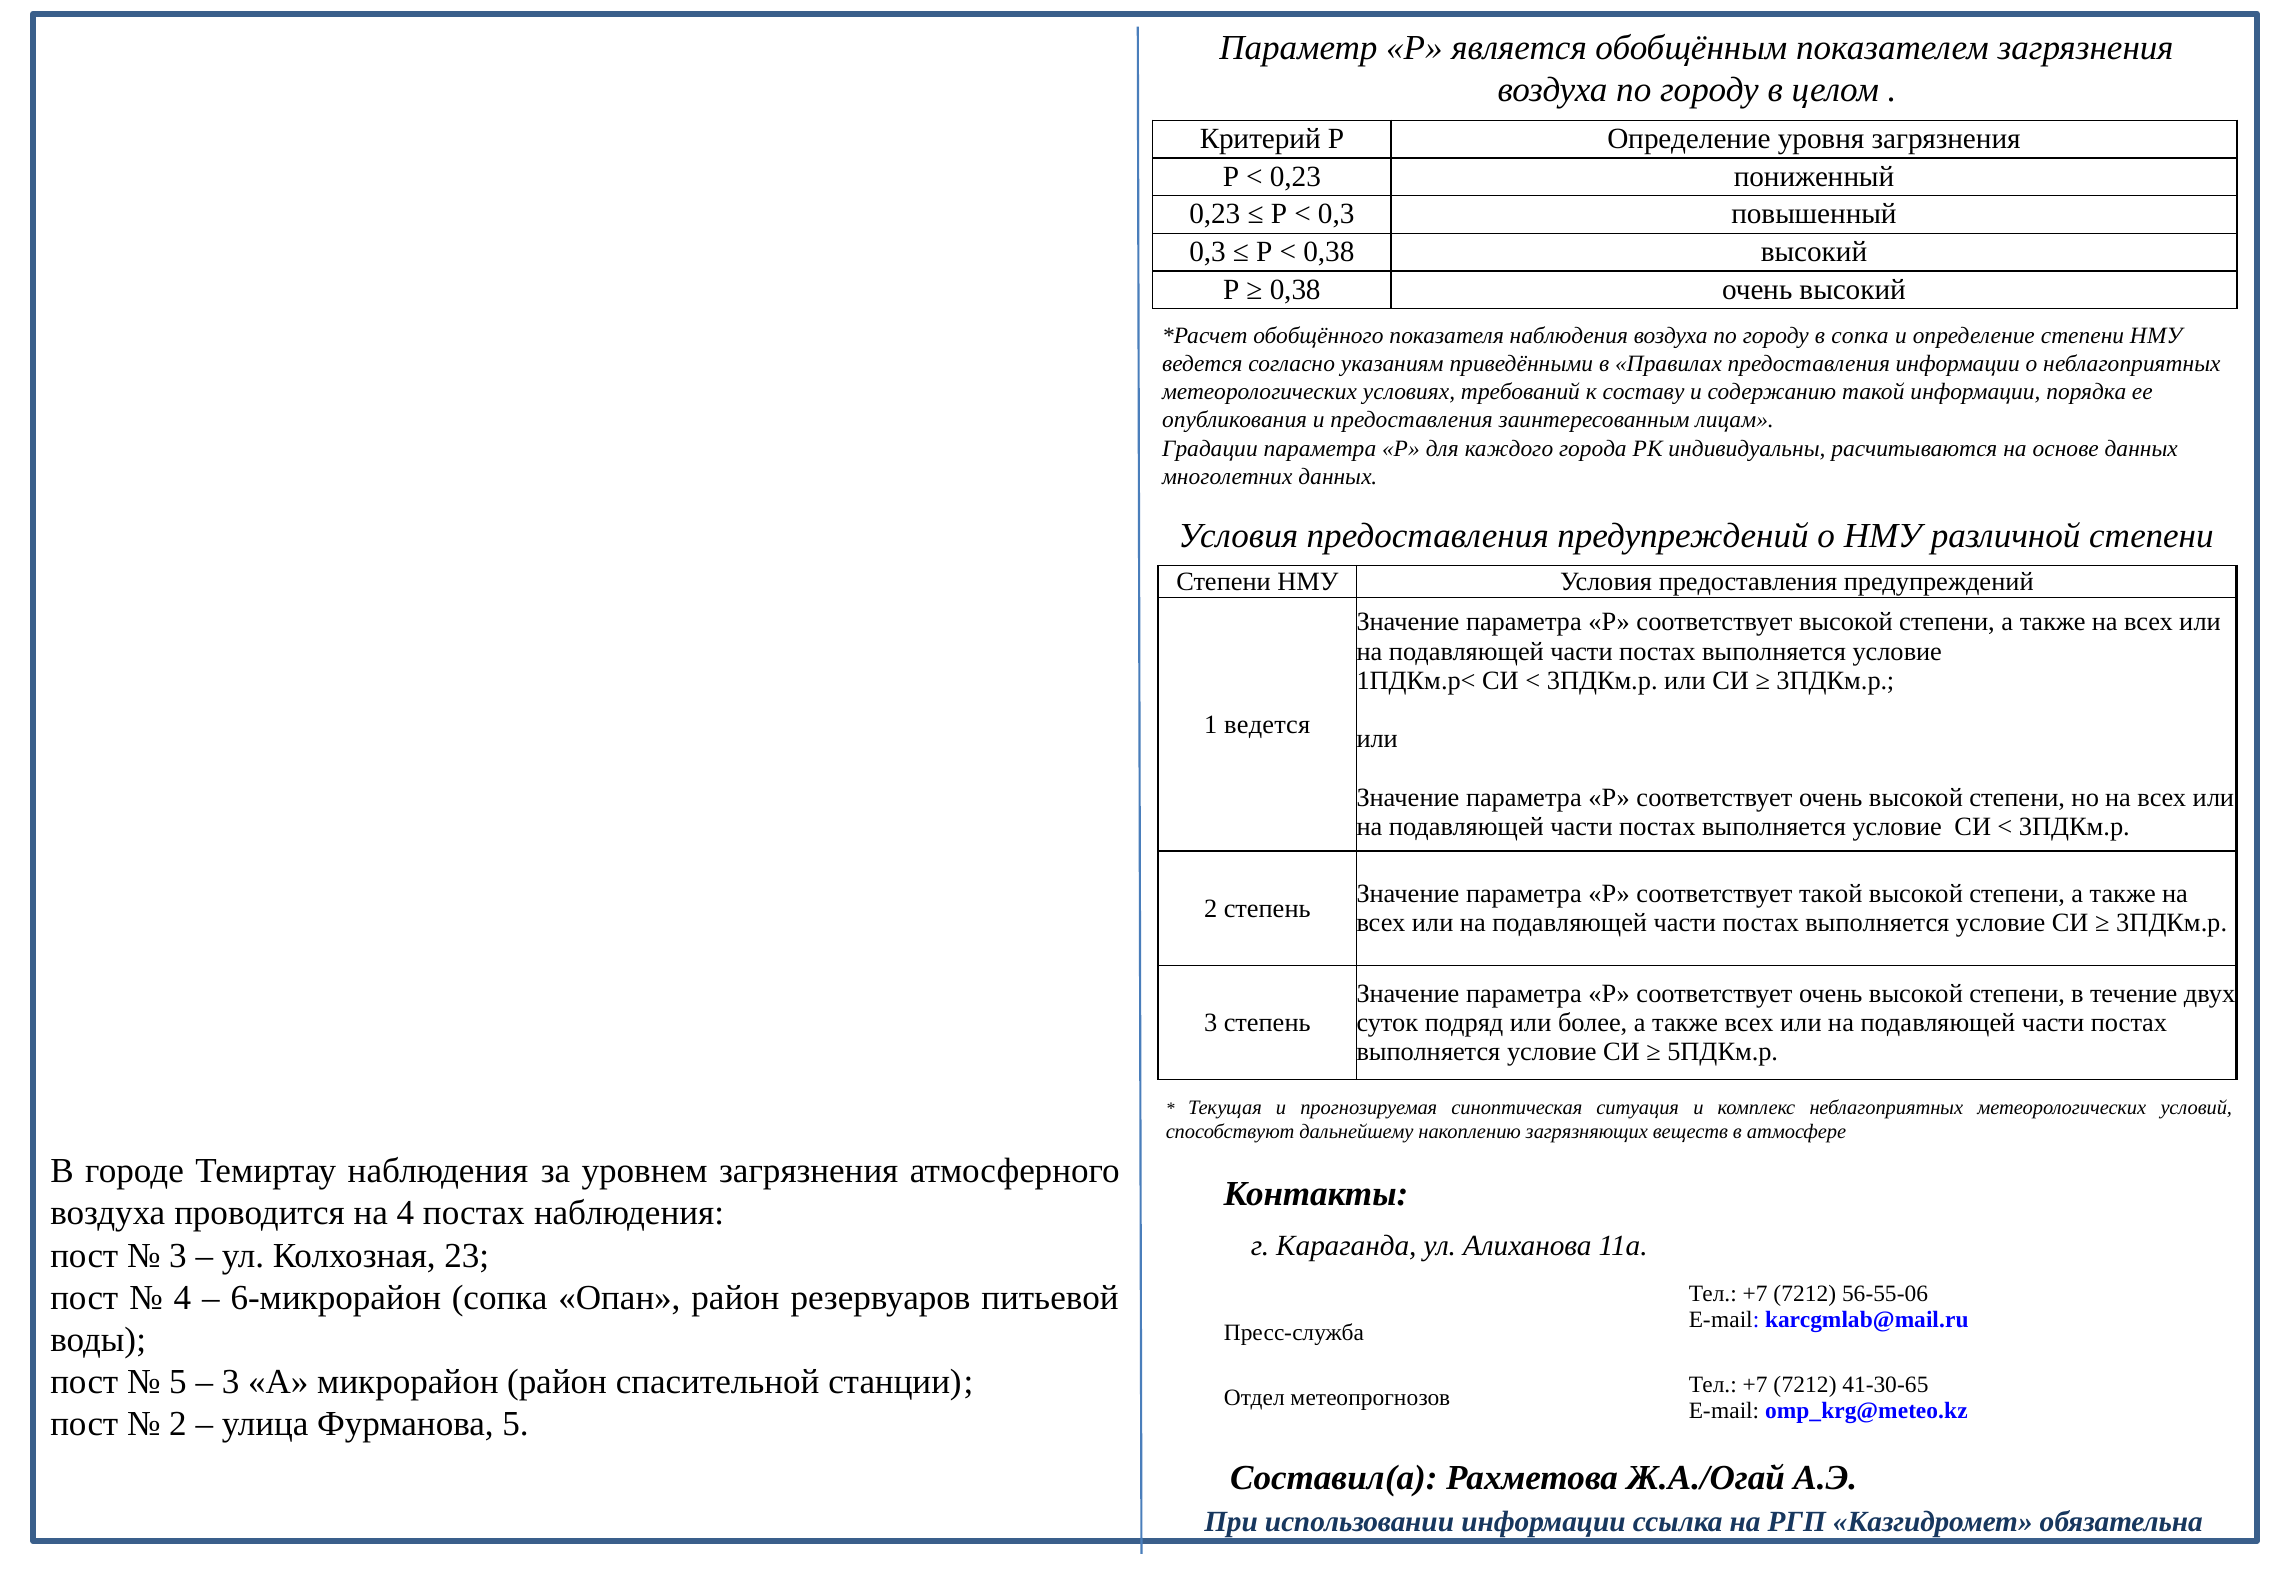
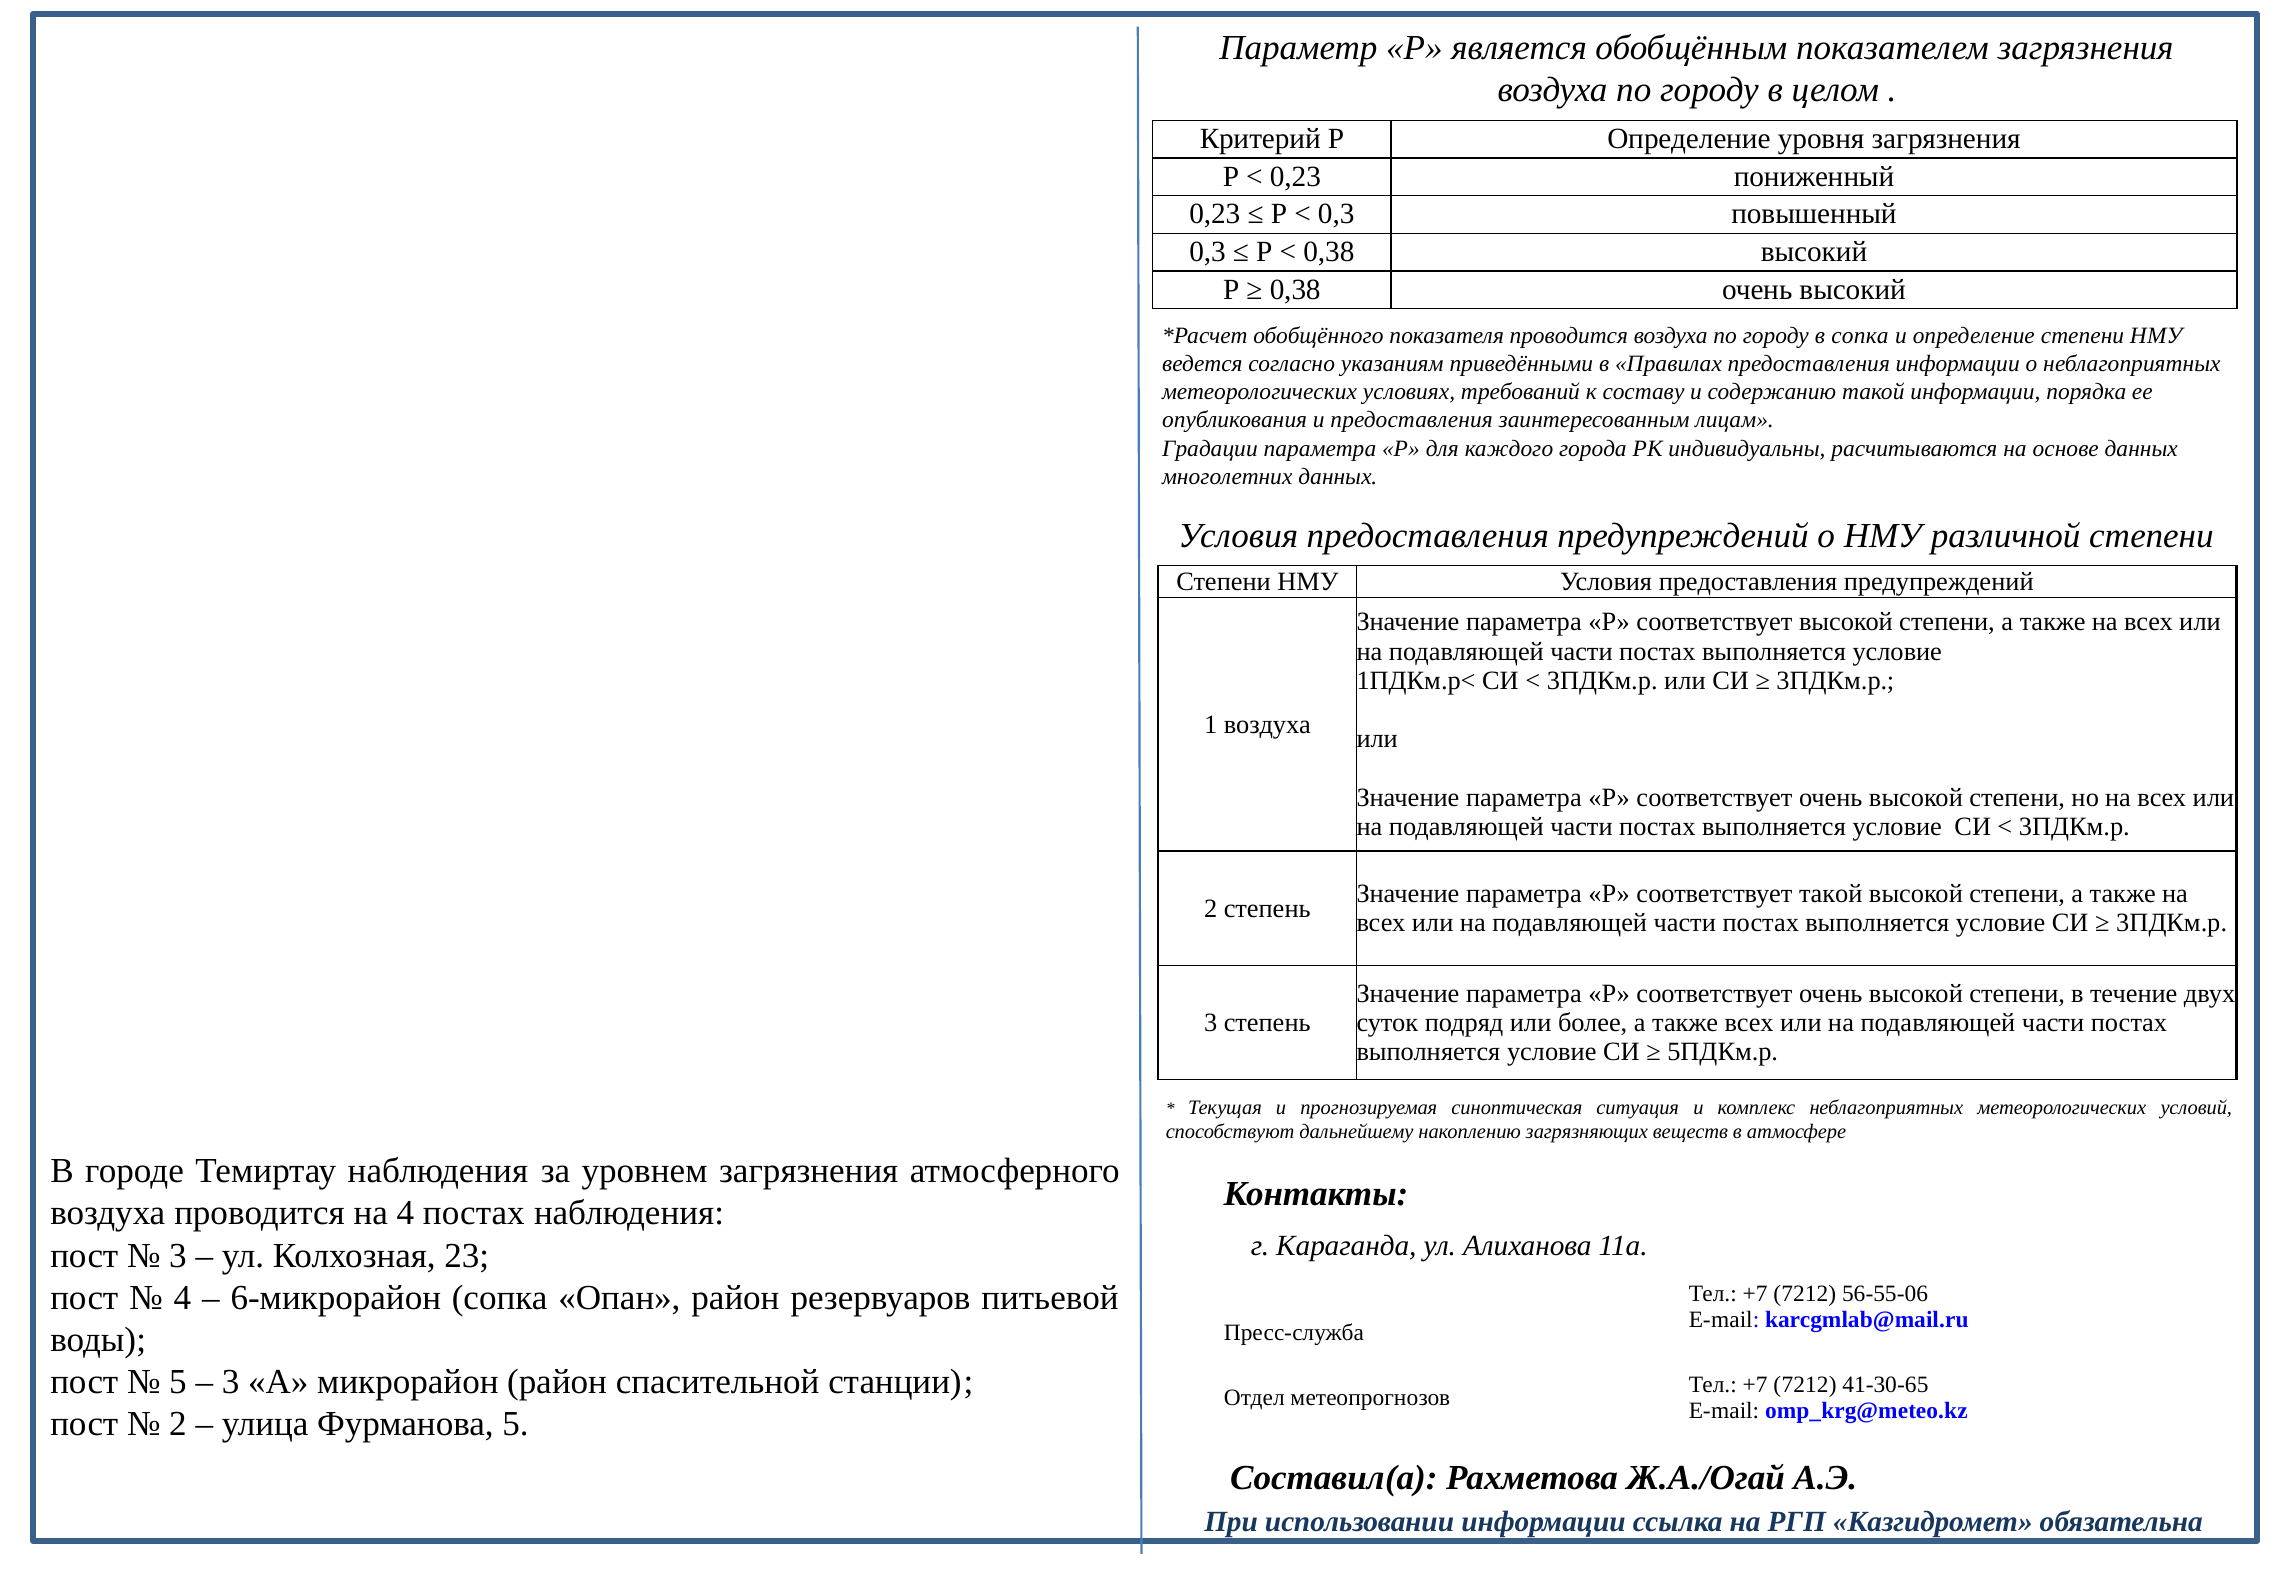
показателя наблюдения: наблюдения -> проводится
1 ведется: ведется -> воздуха
